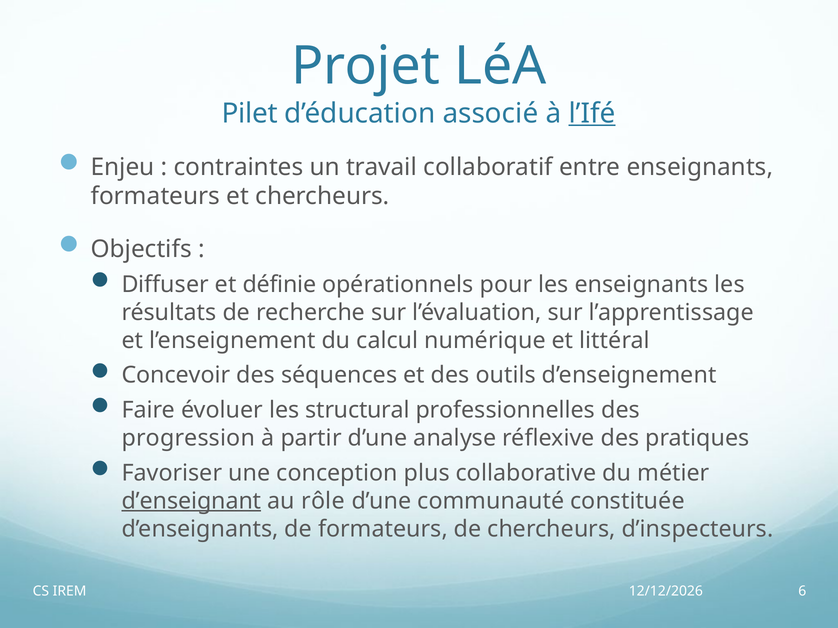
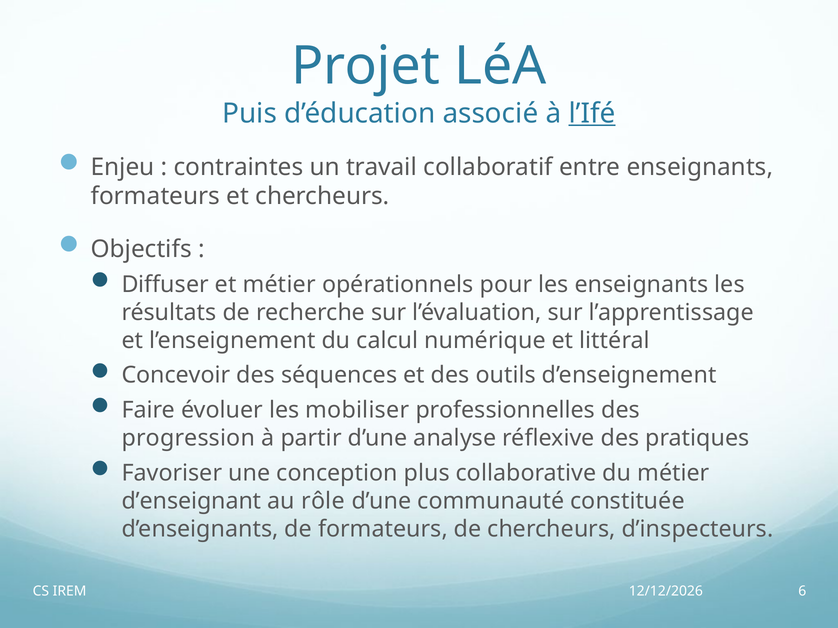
Pilet: Pilet -> Puis
et définie: définie -> métier
structural: structural -> mobiliser
d’enseignant underline: present -> none
